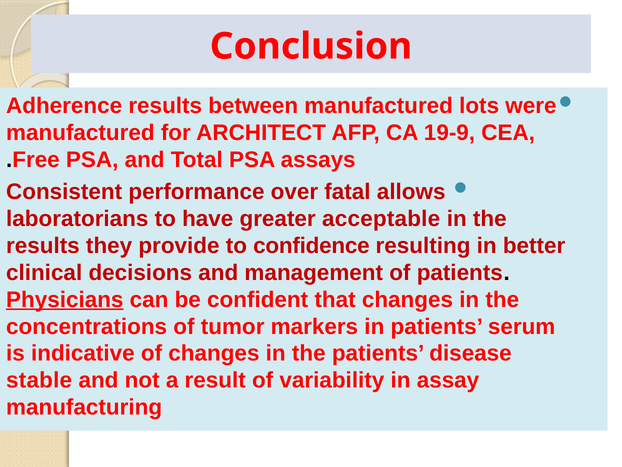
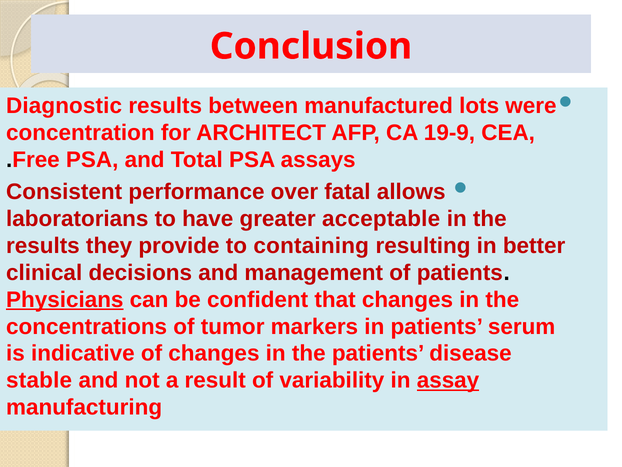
Adherence: Adherence -> Diagnostic
manufactured at (80, 133): manufactured -> concentration
confidence: confidence -> containing
assay underline: none -> present
